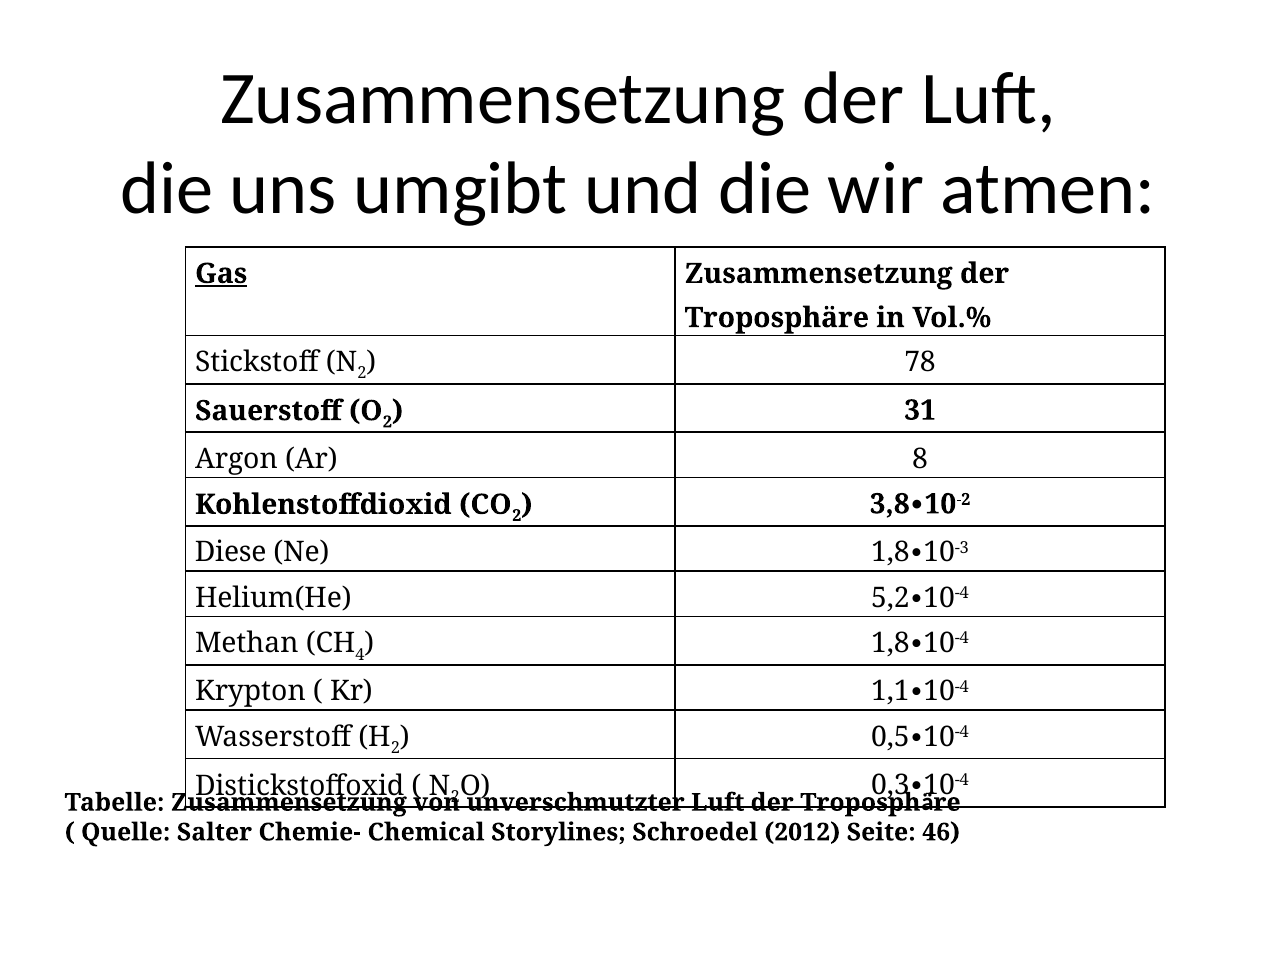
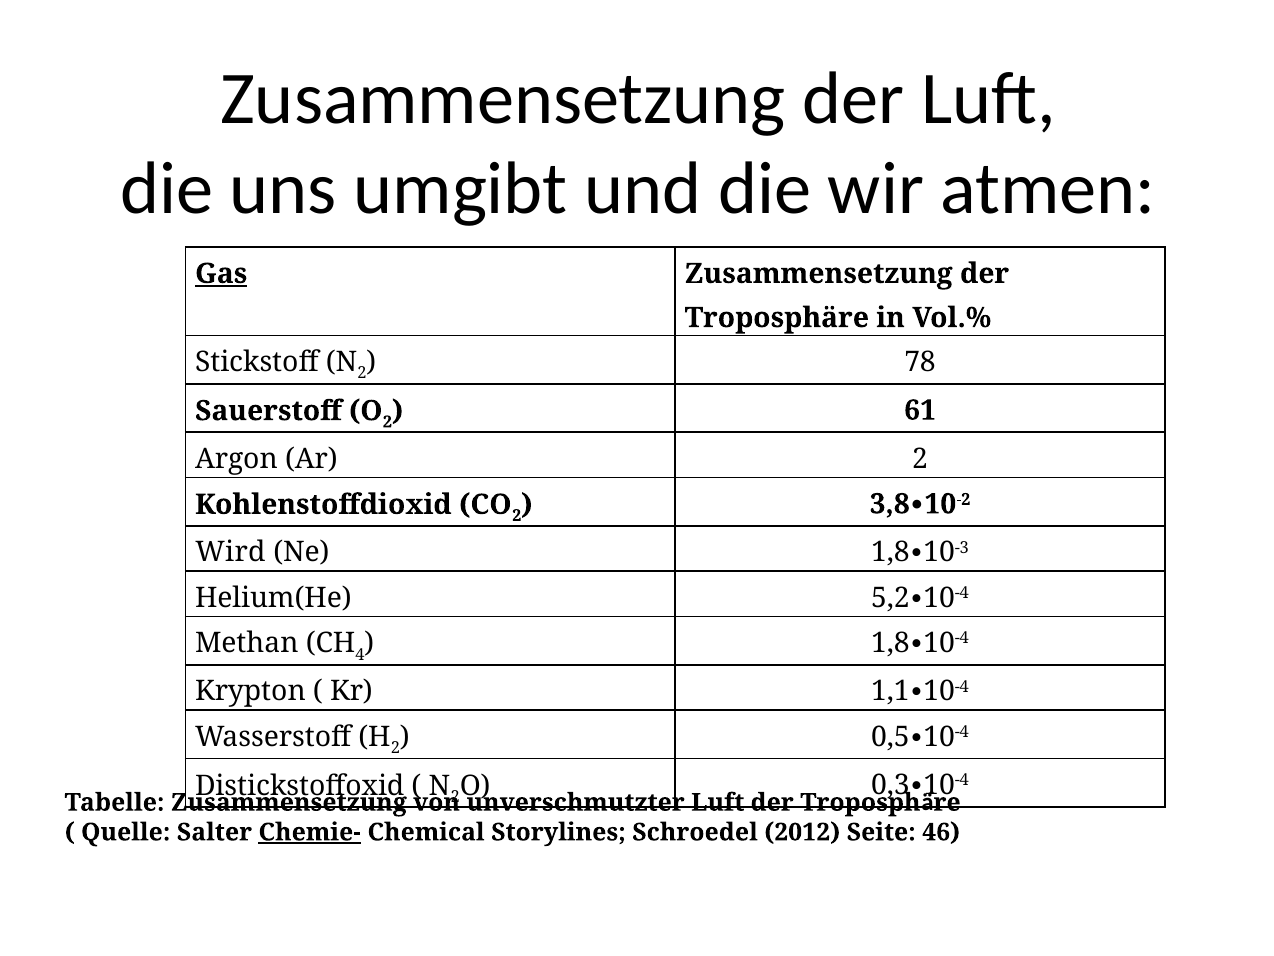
31: 31 -> 61
Ar 8: 8 -> 2
Diese: Diese -> Wird
Chemie- underline: none -> present
